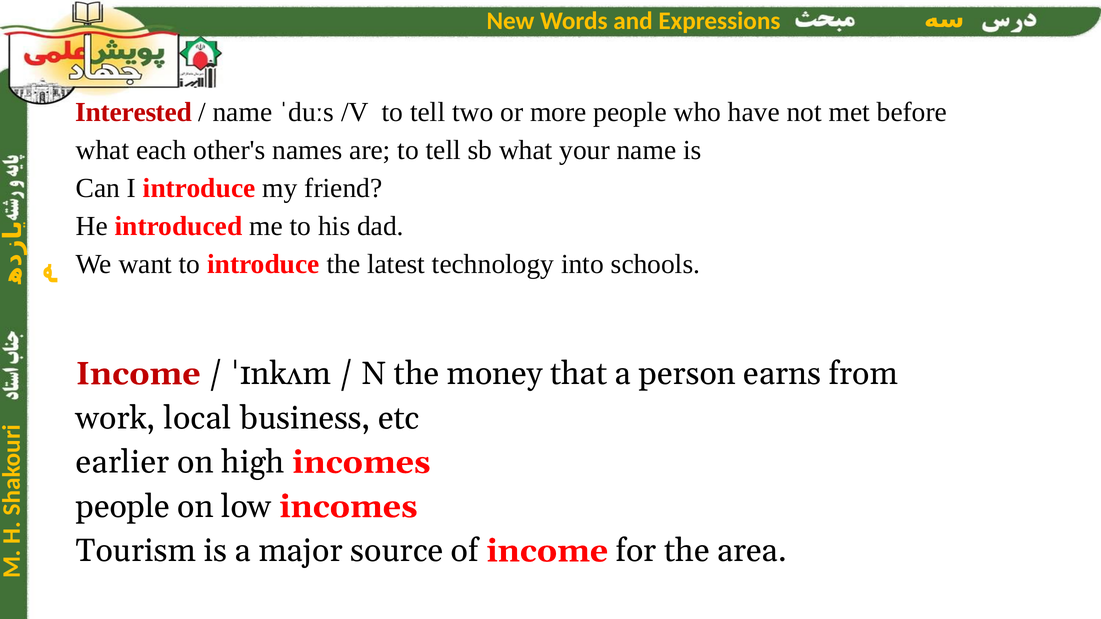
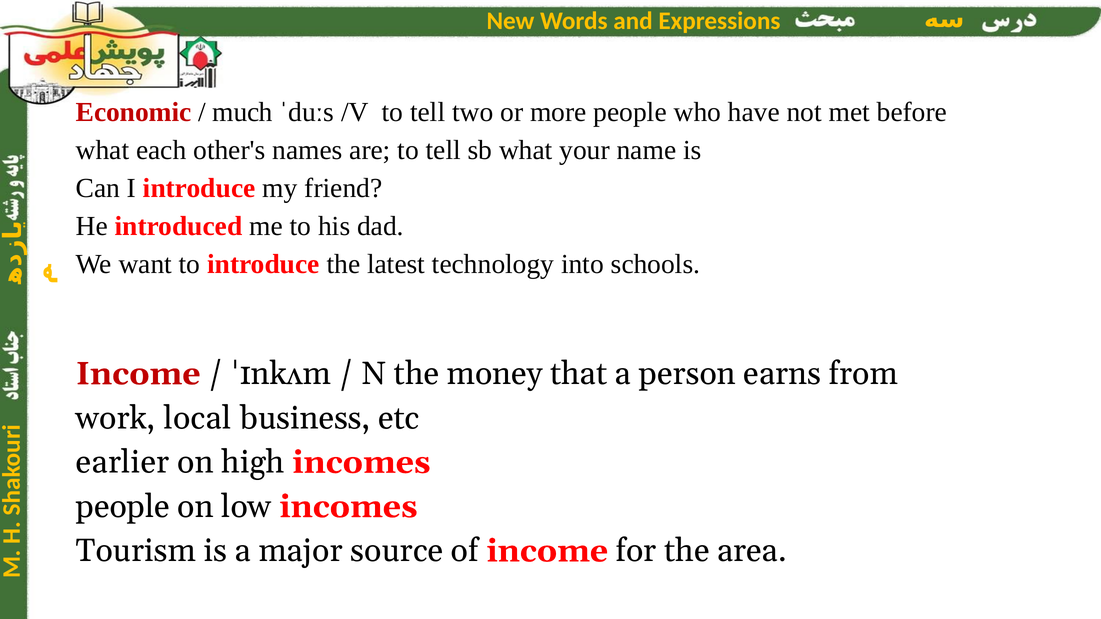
Interested: Interested -> Economic
name at (242, 112): name -> much
